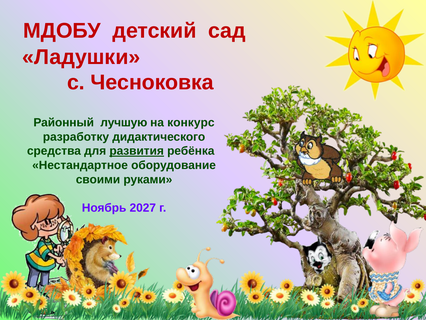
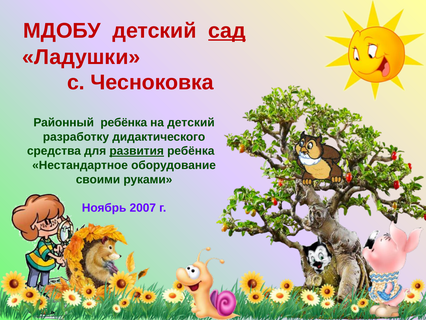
сад underline: none -> present
Районный лучшую: лучшую -> ребёнка
на конкурс: конкурс -> детский
2027: 2027 -> 2007
